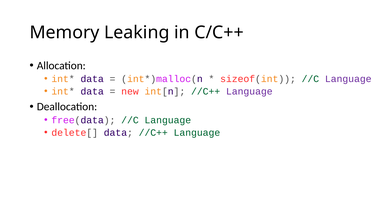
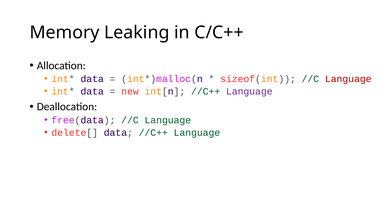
Language at (348, 79) colour: purple -> red
